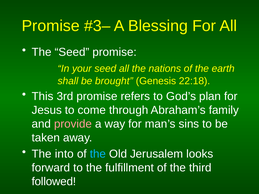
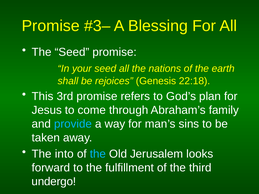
brought: brought -> rejoices
provide colour: pink -> light blue
followed: followed -> undergo
